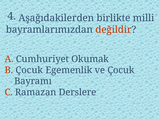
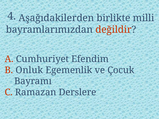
Okumak: Okumak -> Efendim
B Çocuk: Çocuk -> Onluk
